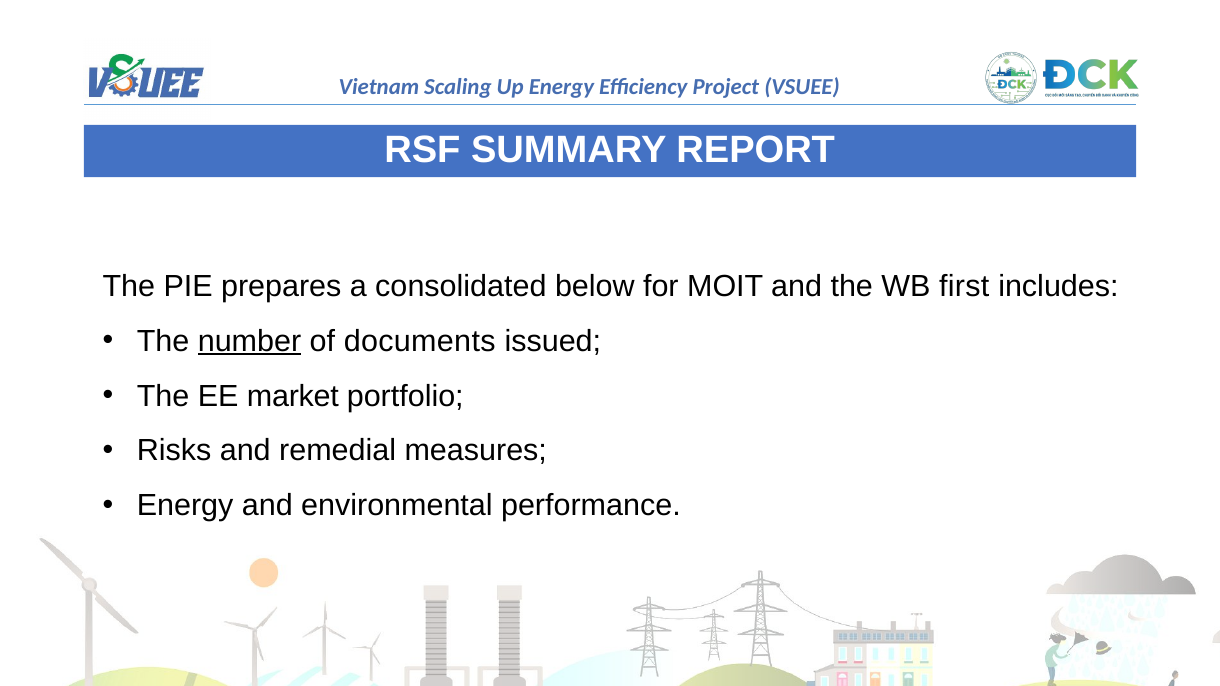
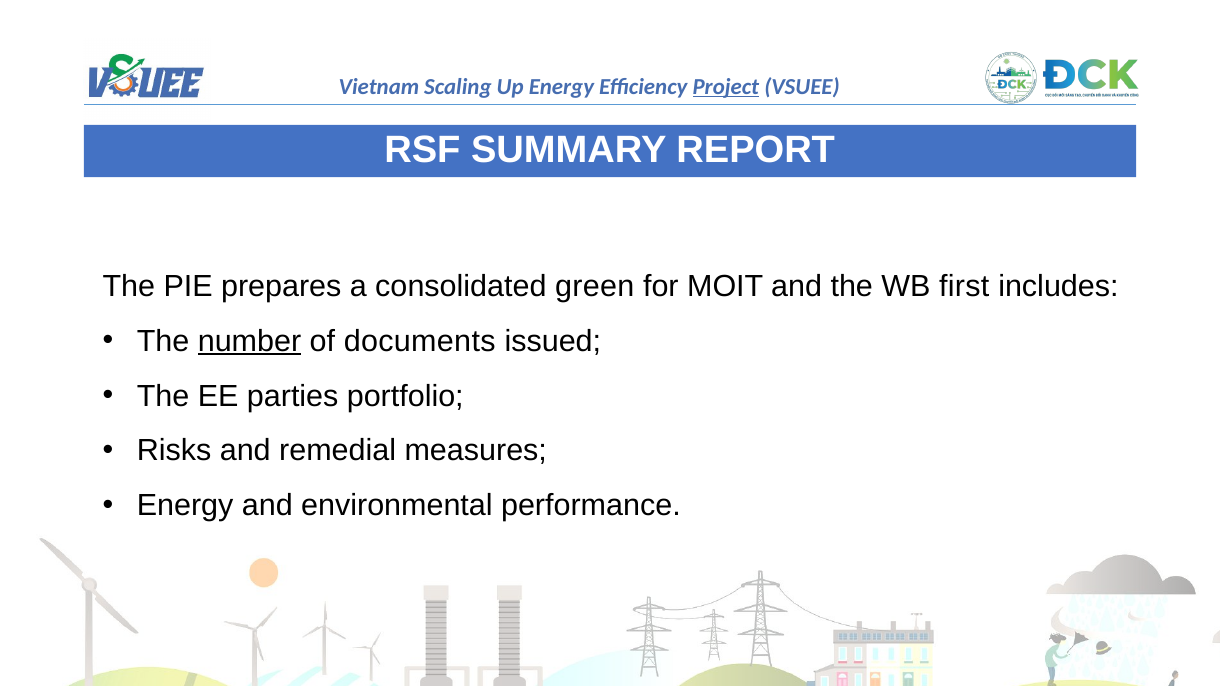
Project underline: none -> present
below: below -> green
market: market -> parties
